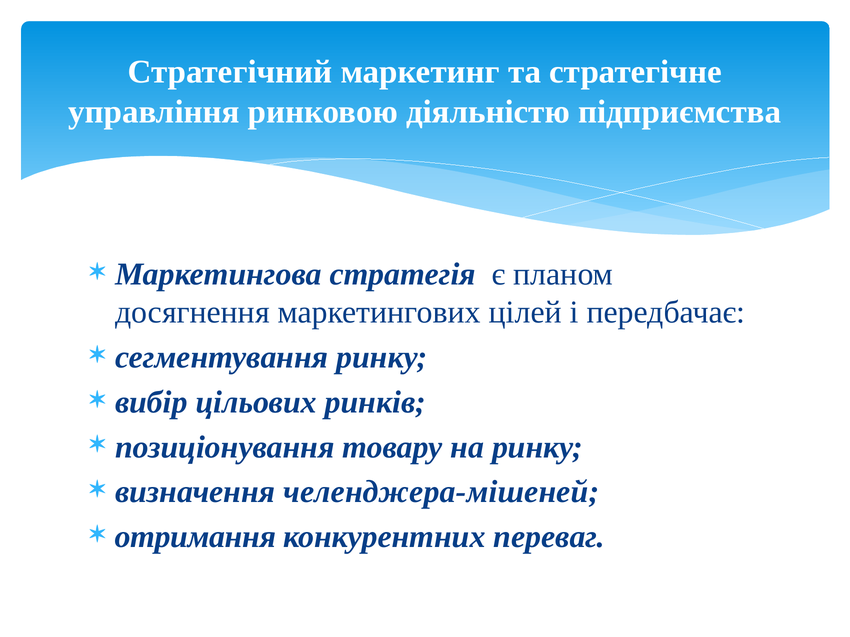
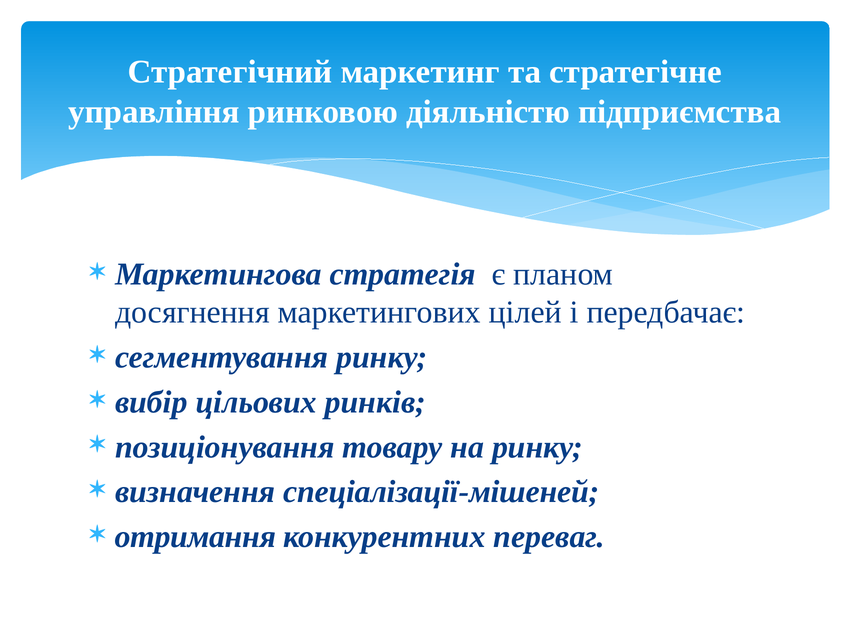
челенджера-мішеней: челенджера-мішеней -> спеціалізації-мішеней
